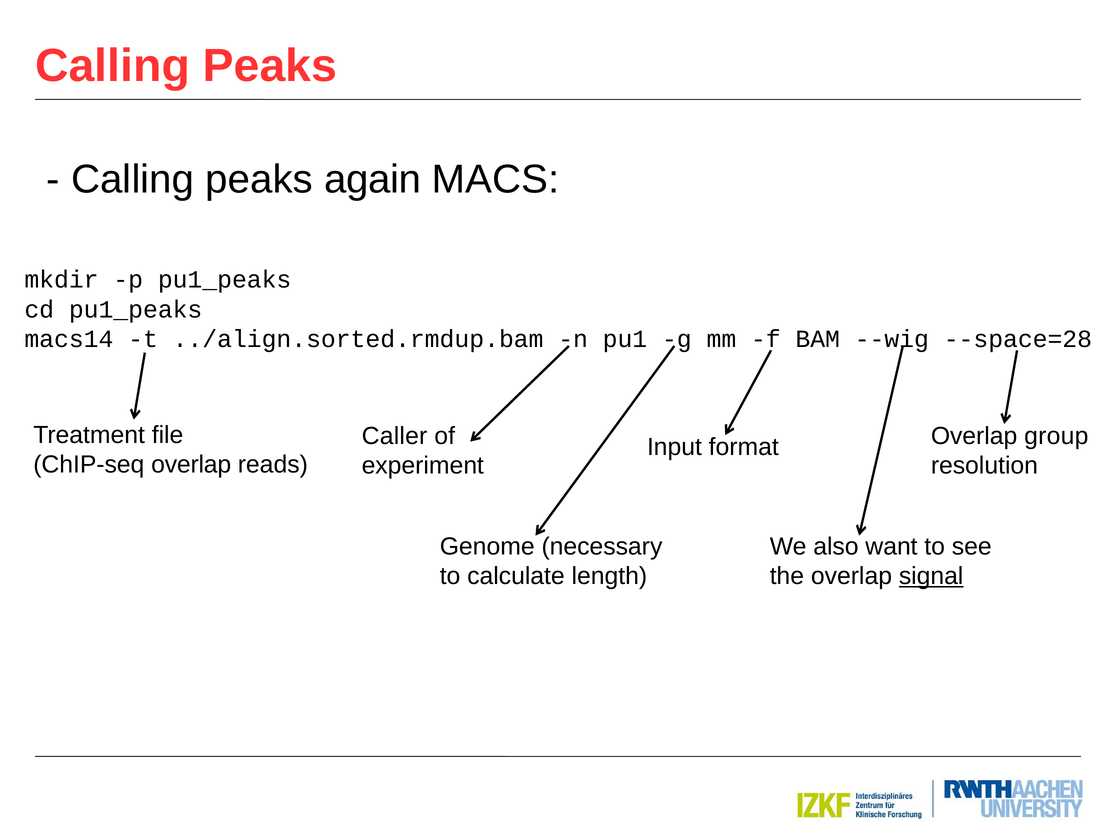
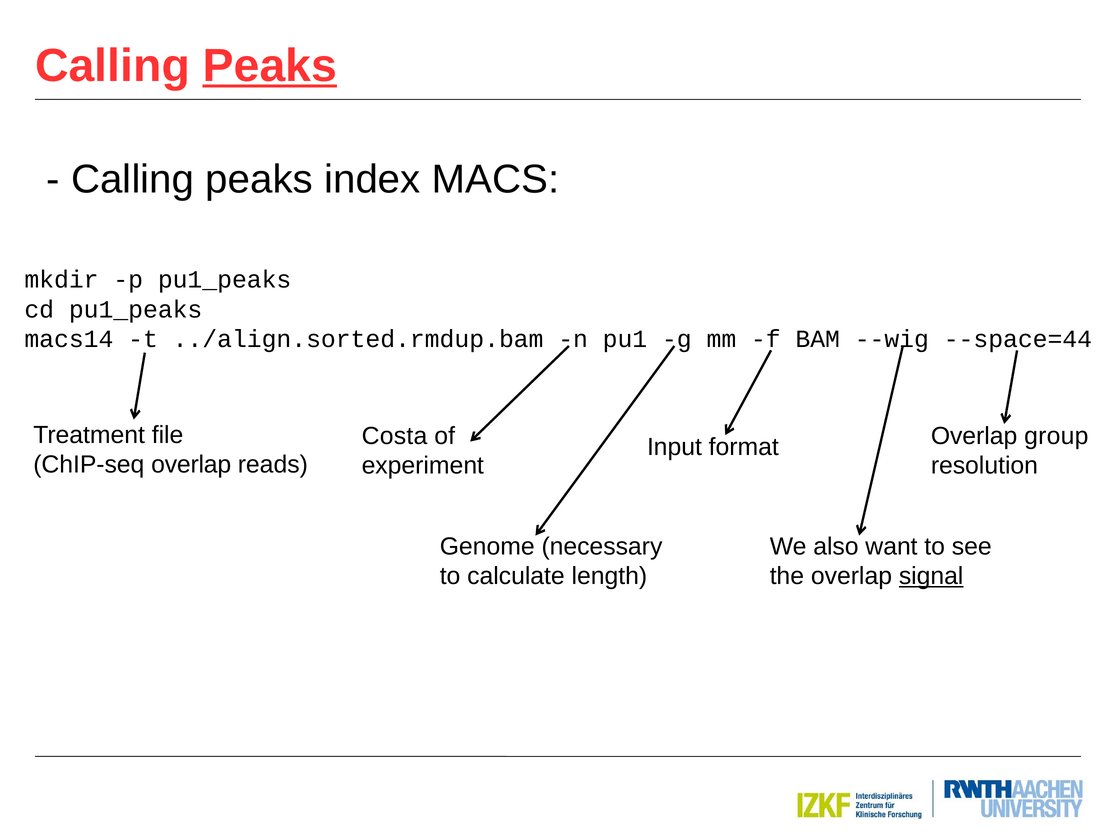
Peaks at (270, 66) underline: none -> present
again: again -> index
--space=28: --space=28 -> --space=44
Caller: Caller -> Costa
